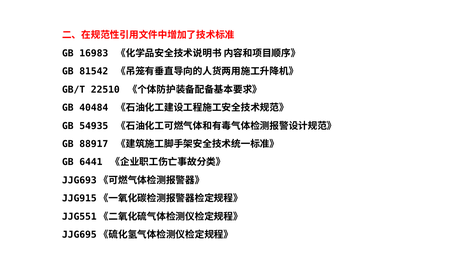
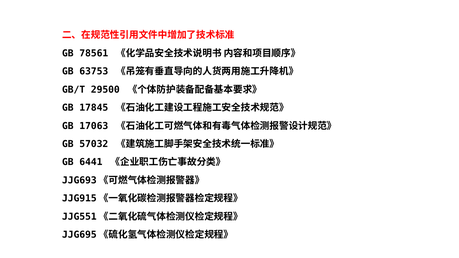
16983: 16983 -> 78561
81542: 81542 -> 63753
22510: 22510 -> 29500
40484: 40484 -> 17845
54935: 54935 -> 17063
88917: 88917 -> 57032
